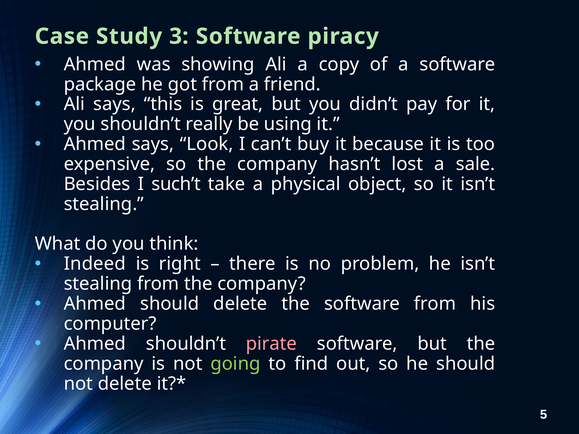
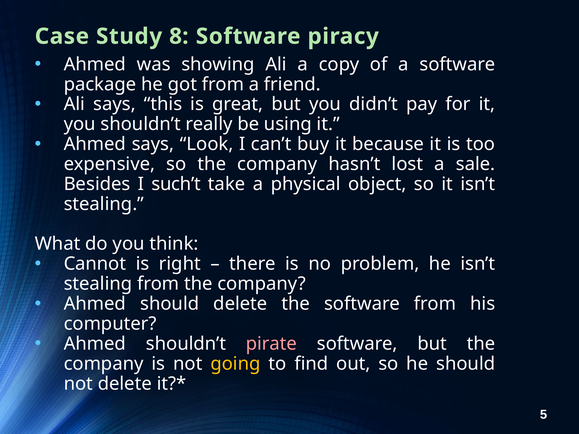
3: 3 -> 8
Indeed: Indeed -> Cannot
going colour: light green -> yellow
